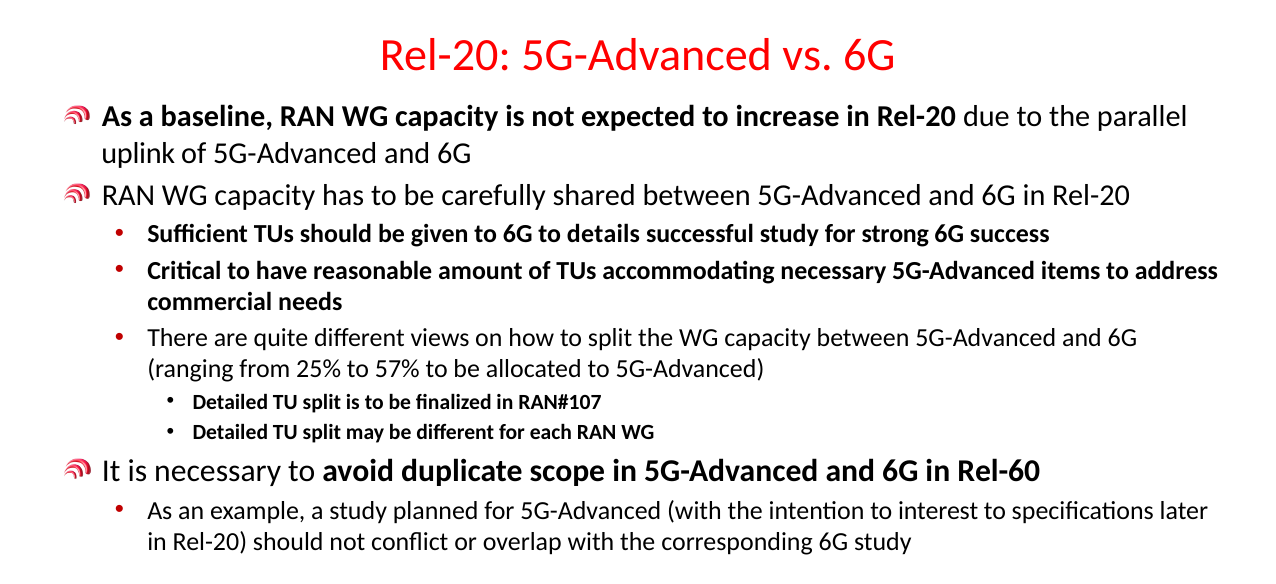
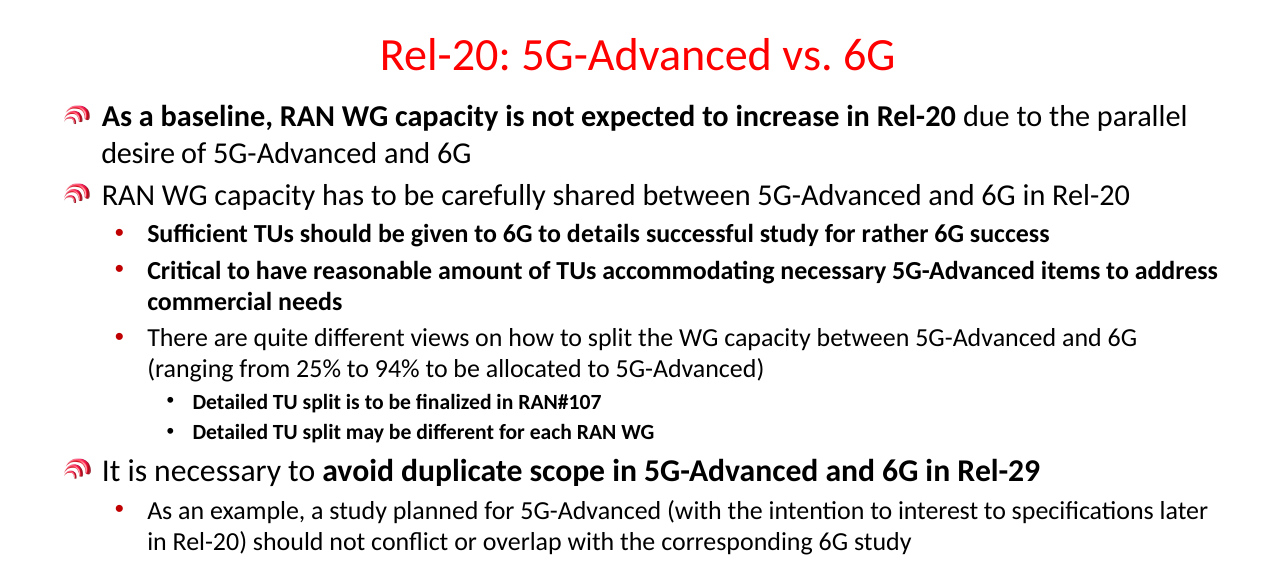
uplink: uplink -> desire
strong: strong -> rather
57%: 57% -> 94%
Rel-60: Rel-60 -> Rel-29
